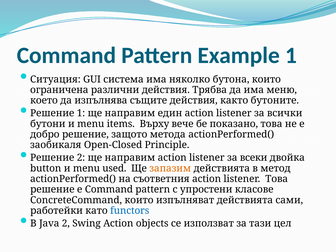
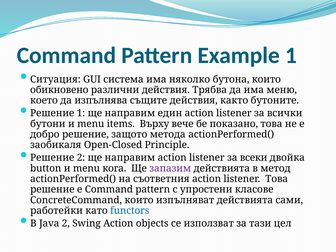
ограничена: ограничена -> обикновено
used: used -> кога
запазим colour: orange -> purple
